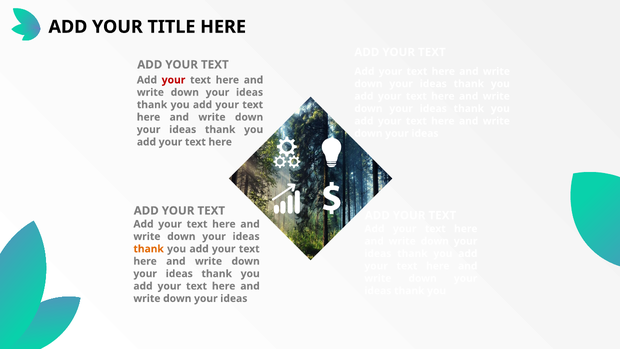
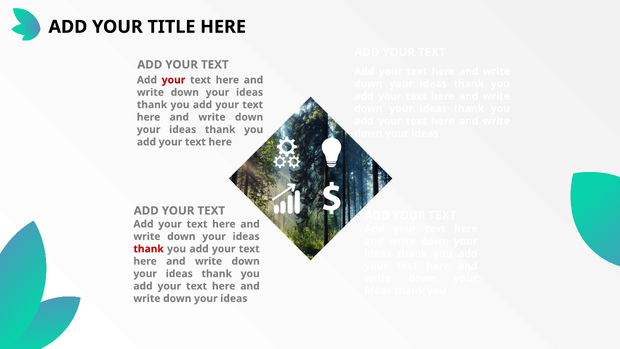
thank at (149, 249) colour: orange -> red
